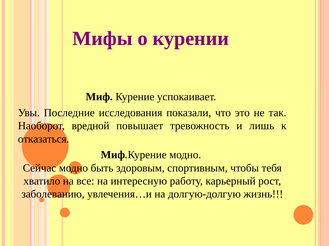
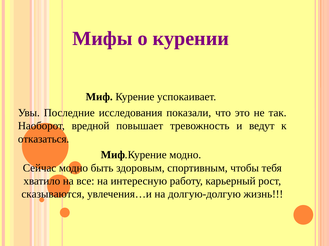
лишь: лишь -> ведут
заболеванию: заболеванию -> сказываются
